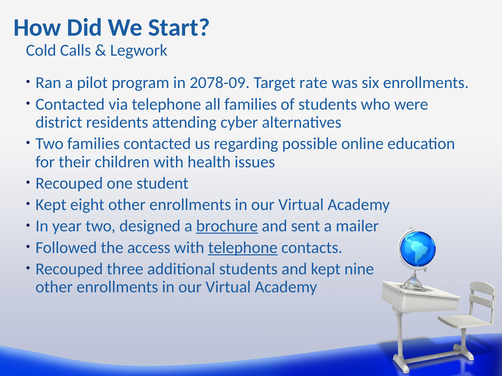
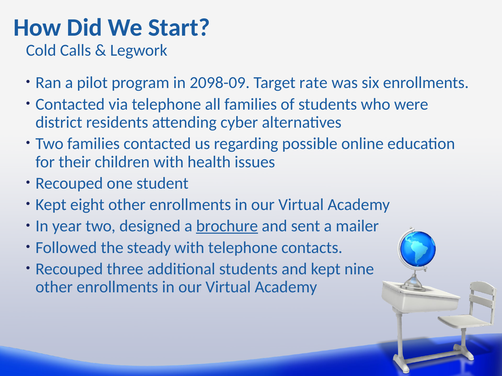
2078-09: 2078-09 -> 2098-09
access: access -> steady
telephone at (243, 248) underline: present -> none
